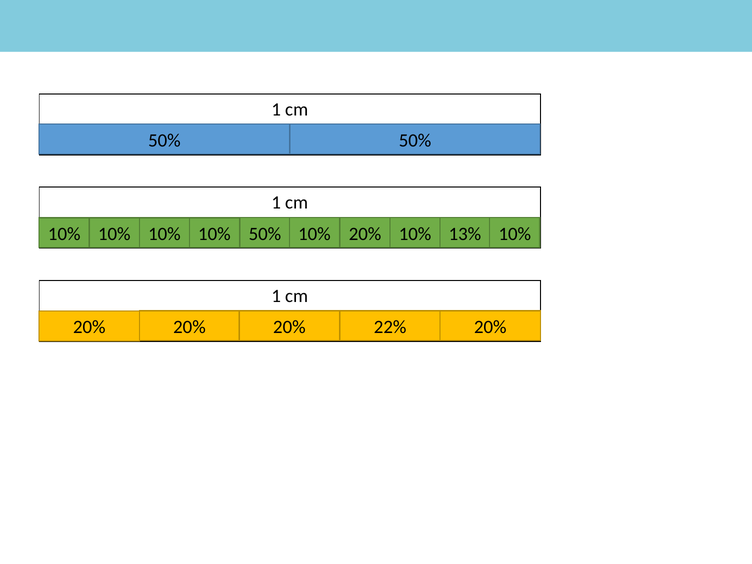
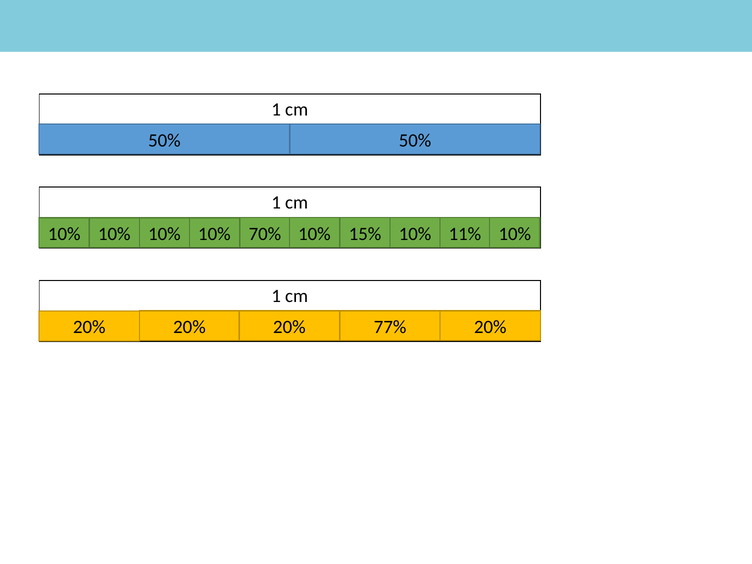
10% 50%: 50% -> 70%
20% at (365, 234): 20% -> 15%
13%: 13% -> 11%
22%: 22% -> 77%
